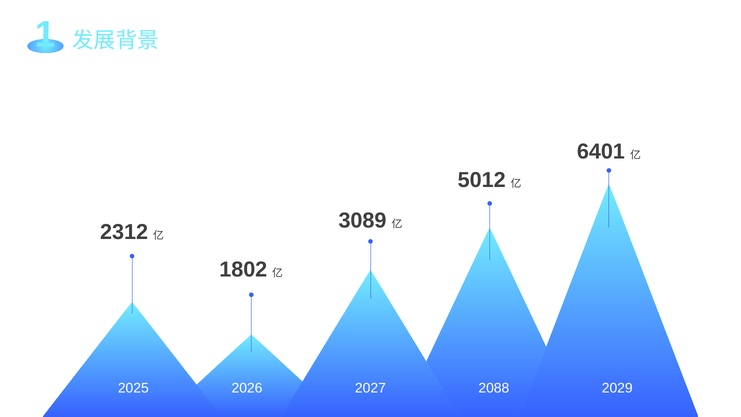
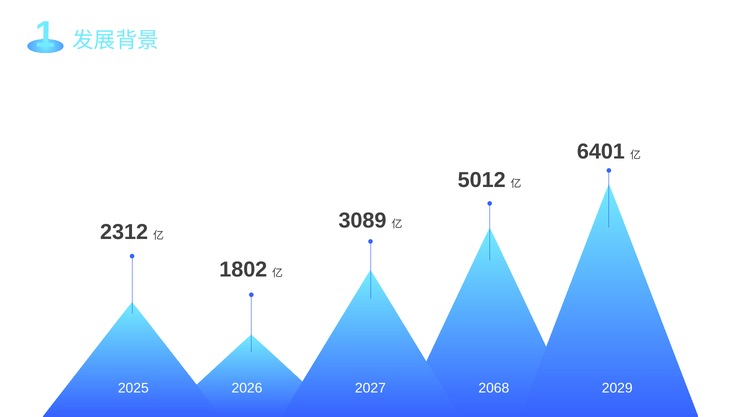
2088: 2088 -> 2068
